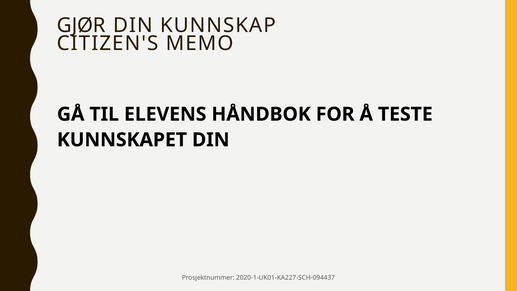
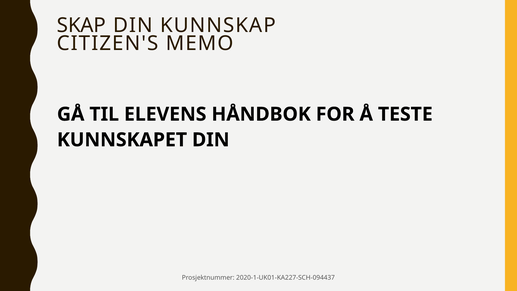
GJØR: GJØR -> SKAP
